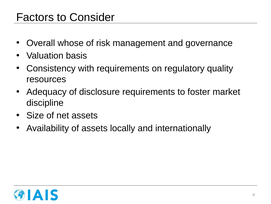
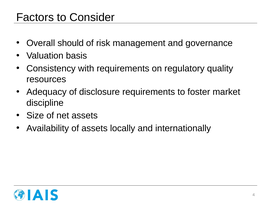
whose: whose -> should
